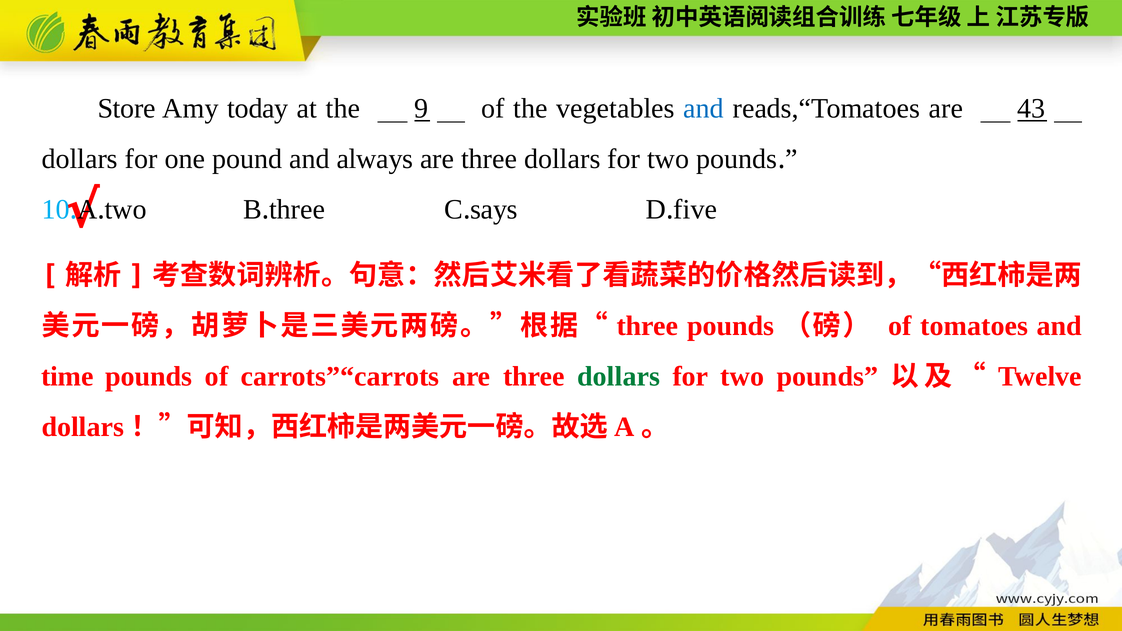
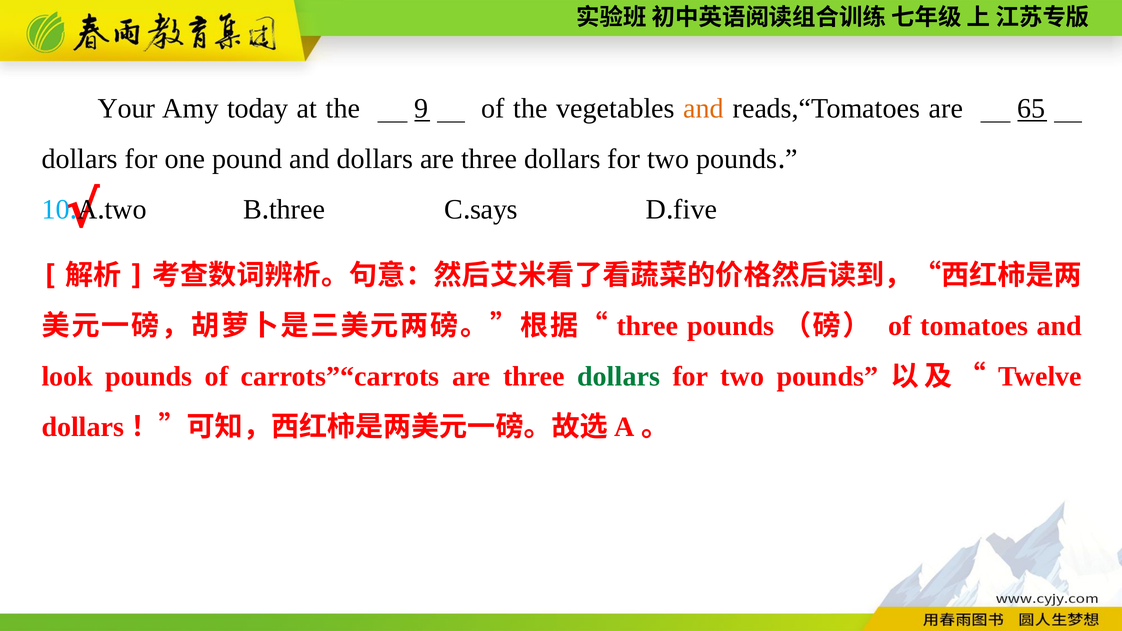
Store: Store -> Your
and at (704, 109) colour: blue -> orange
43: 43 -> 65
and always: always -> dollars
time: time -> look
